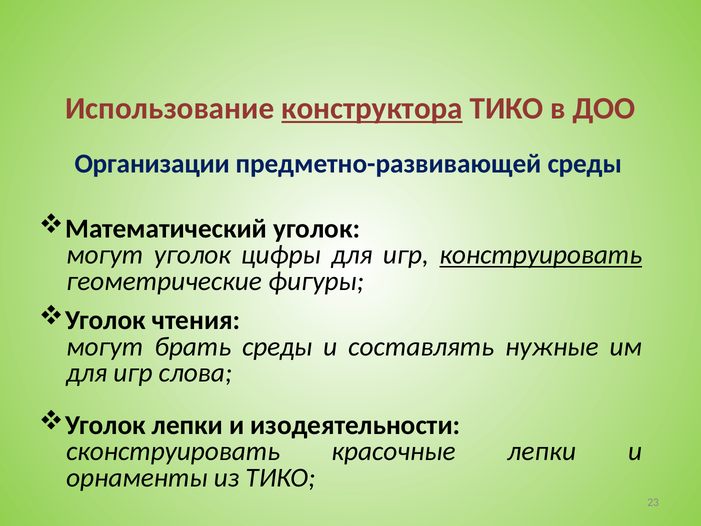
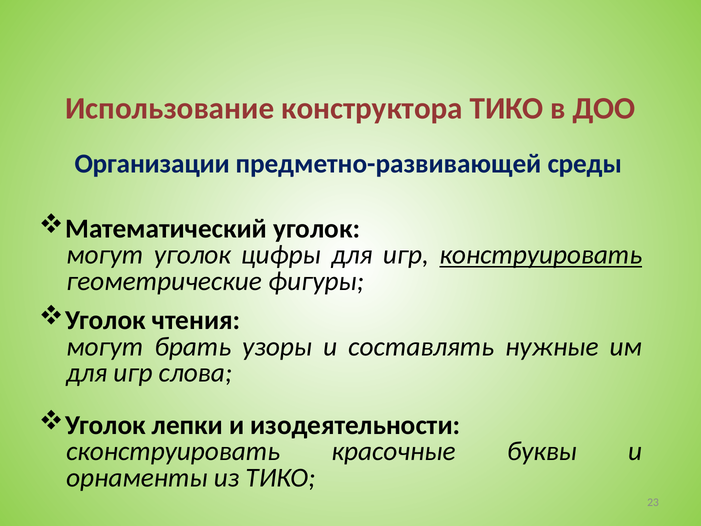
конструктора underline: present -> none
брать среды: среды -> узоры
красочные лепки: лепки -> буквы
